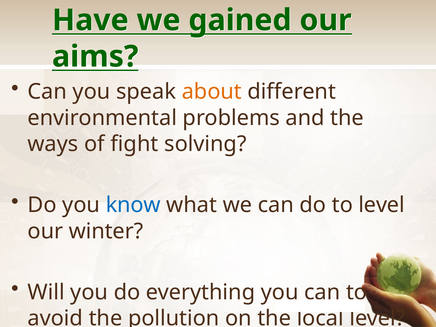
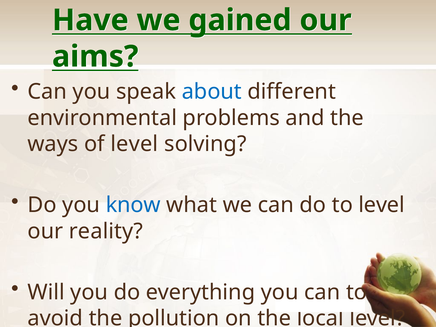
about colour: orange -> blue
of fight: fight -> level
winter: winter -> reality
